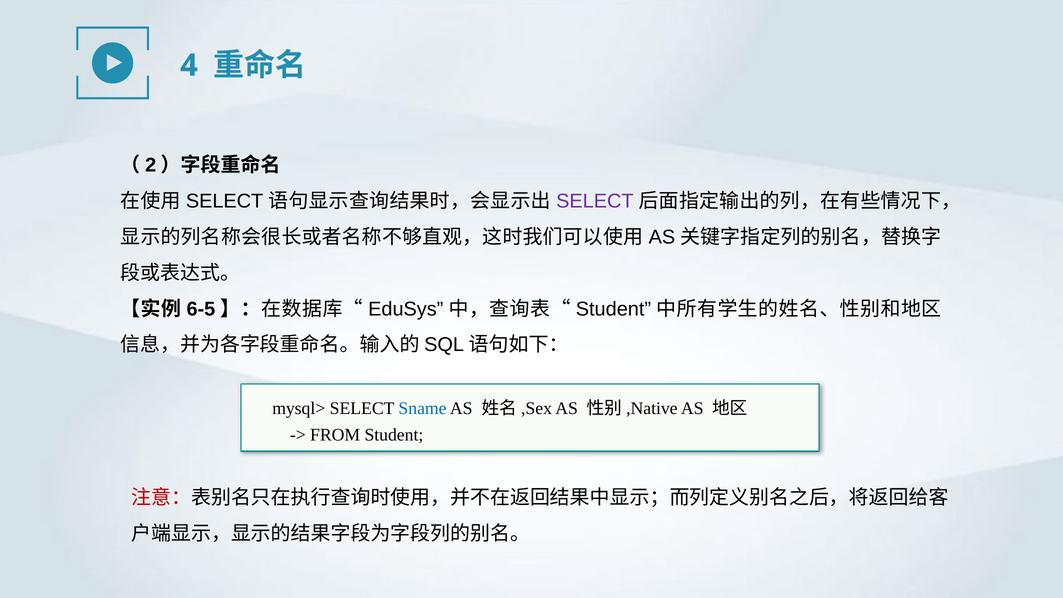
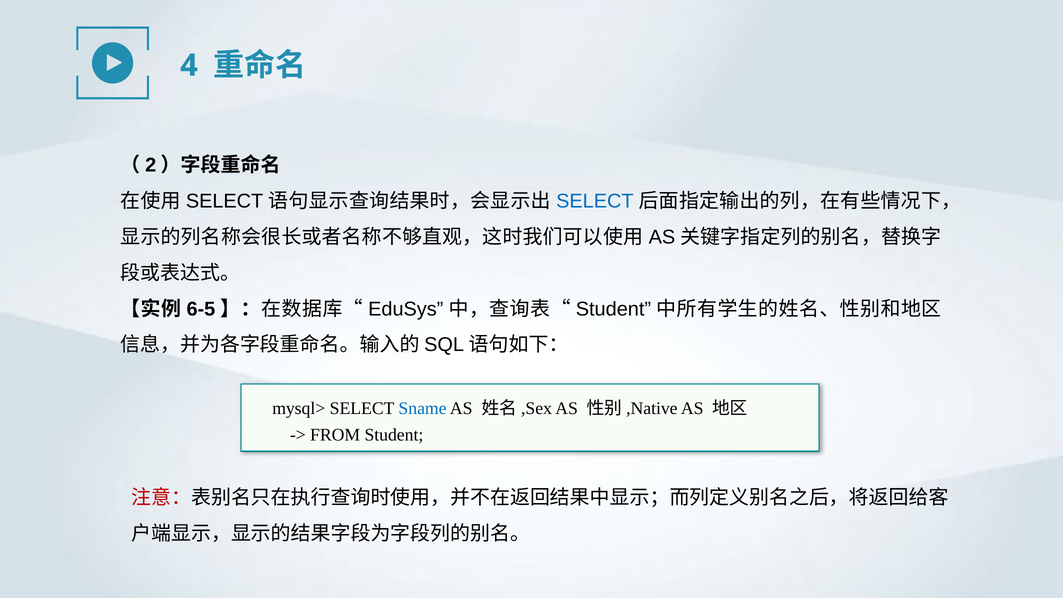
SELECT at (595, 201) colour: purple -> blue
